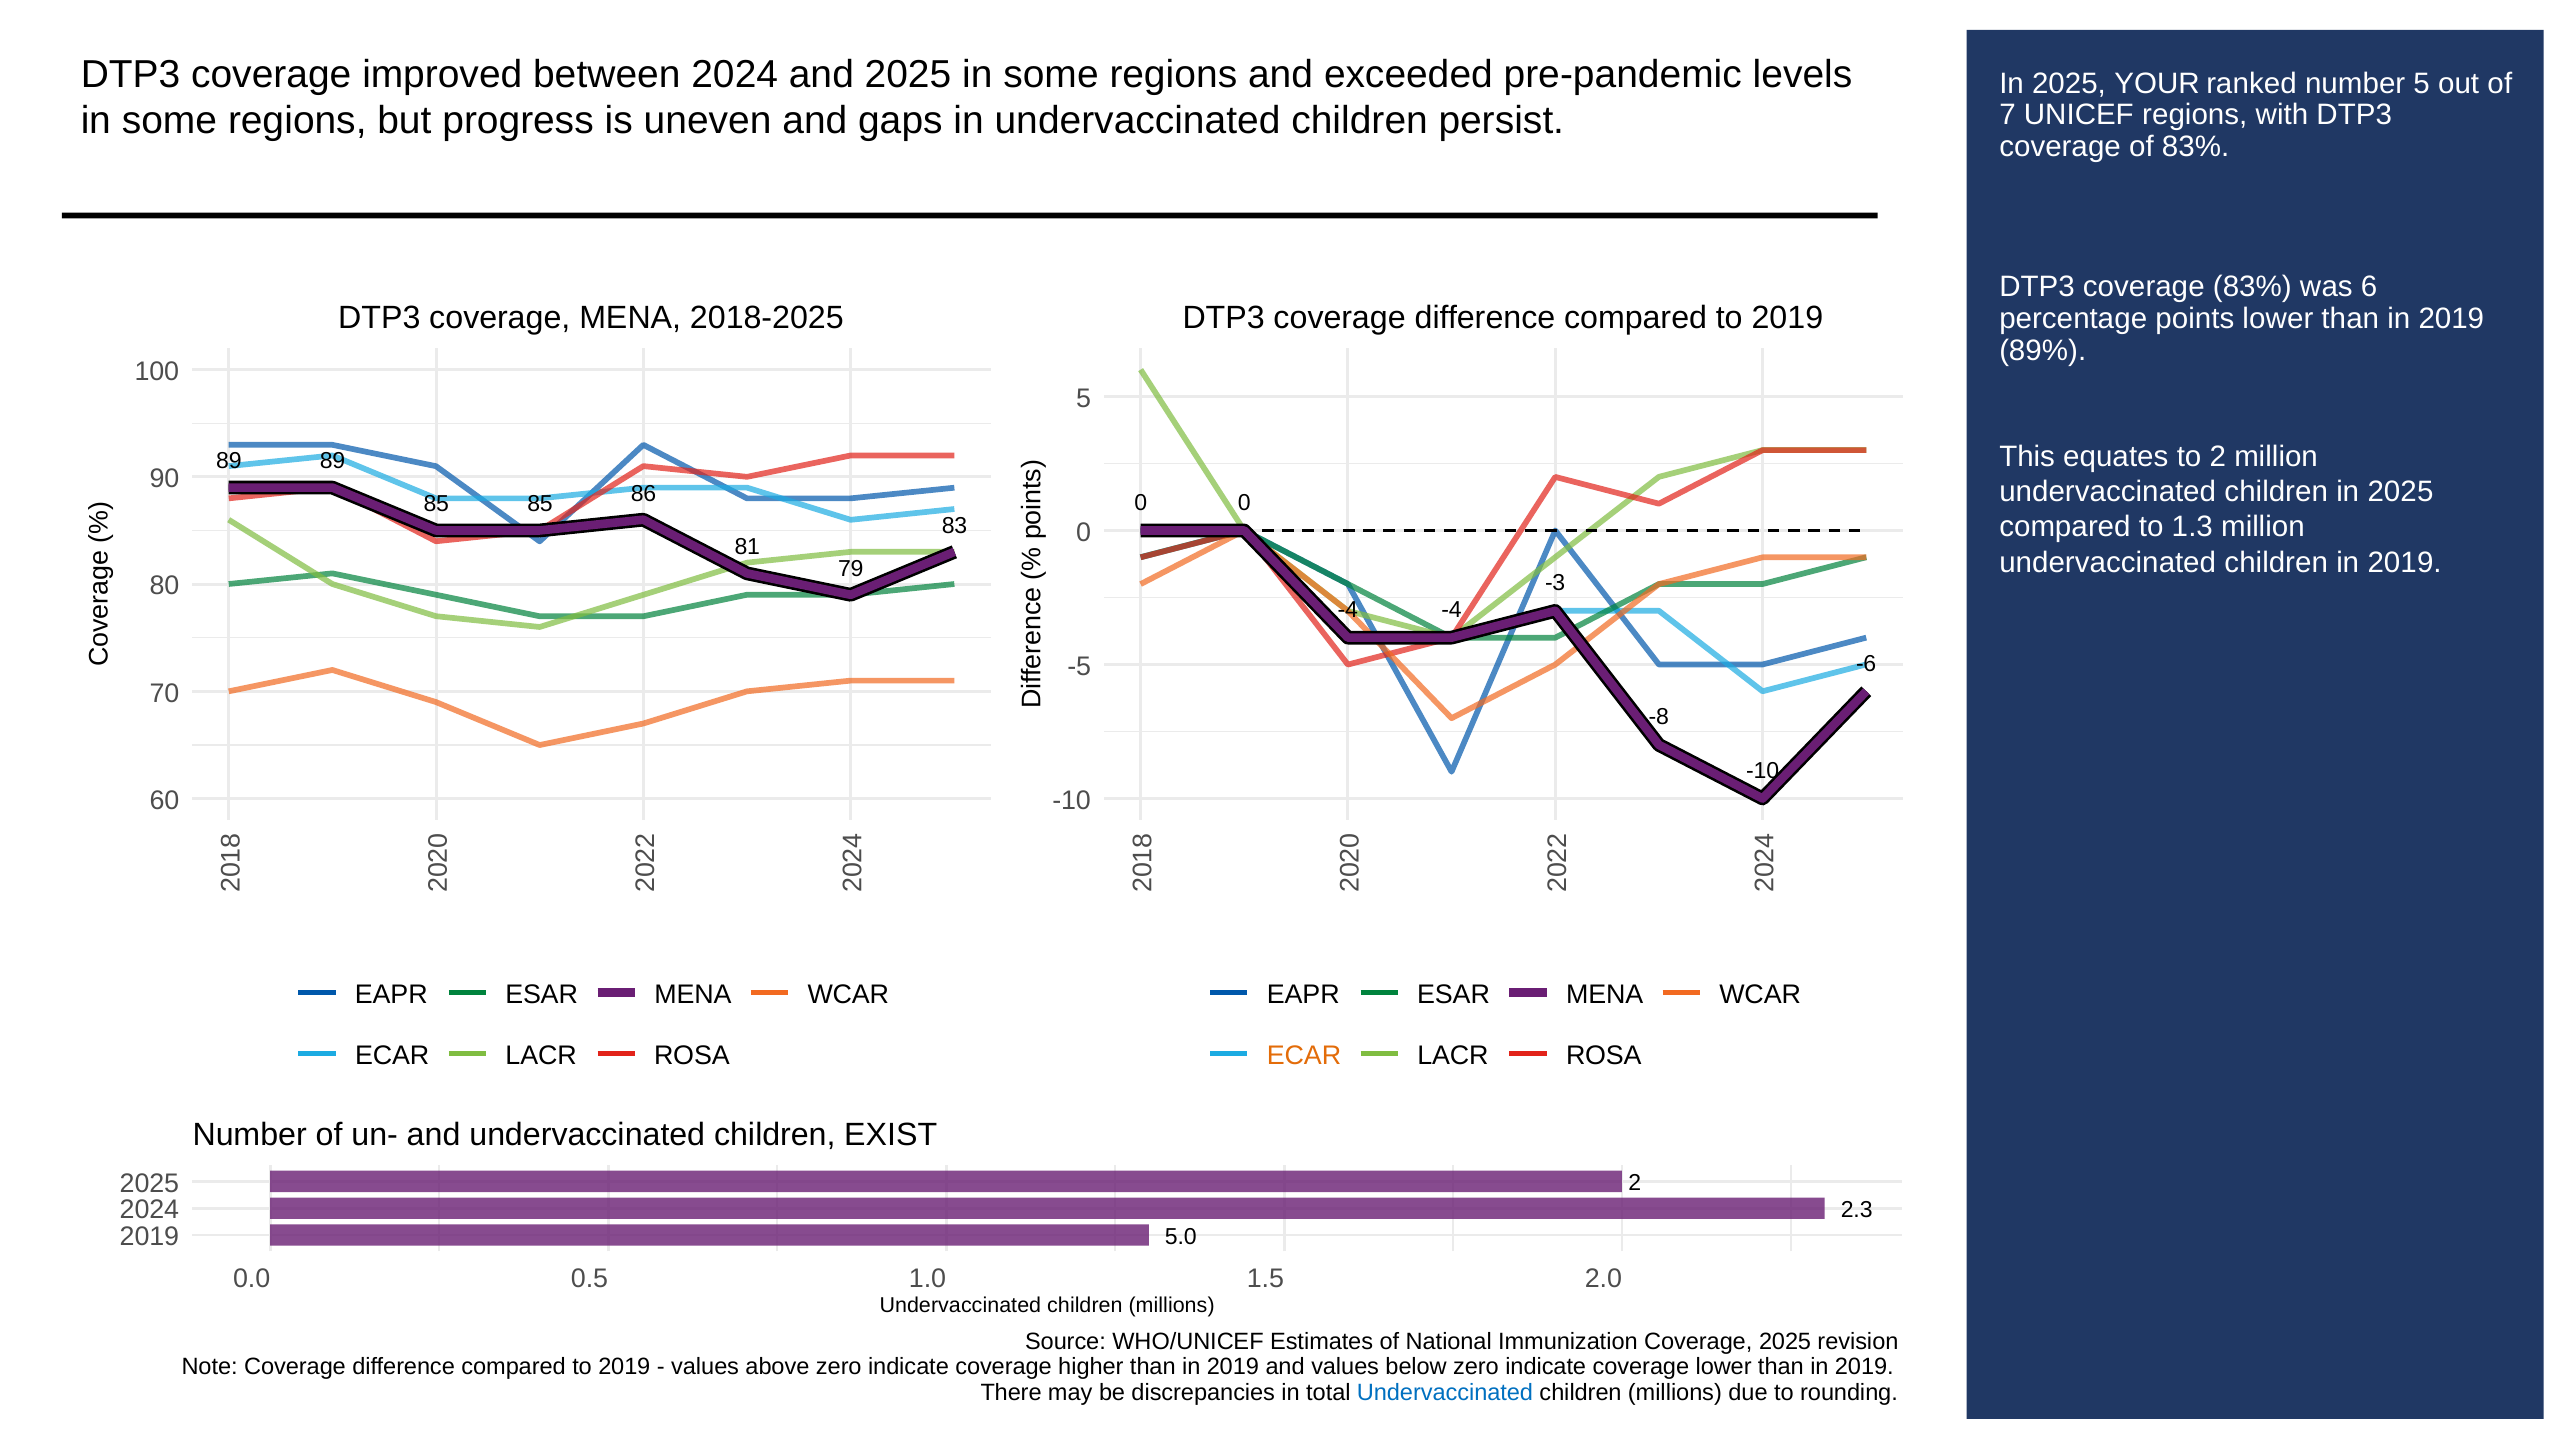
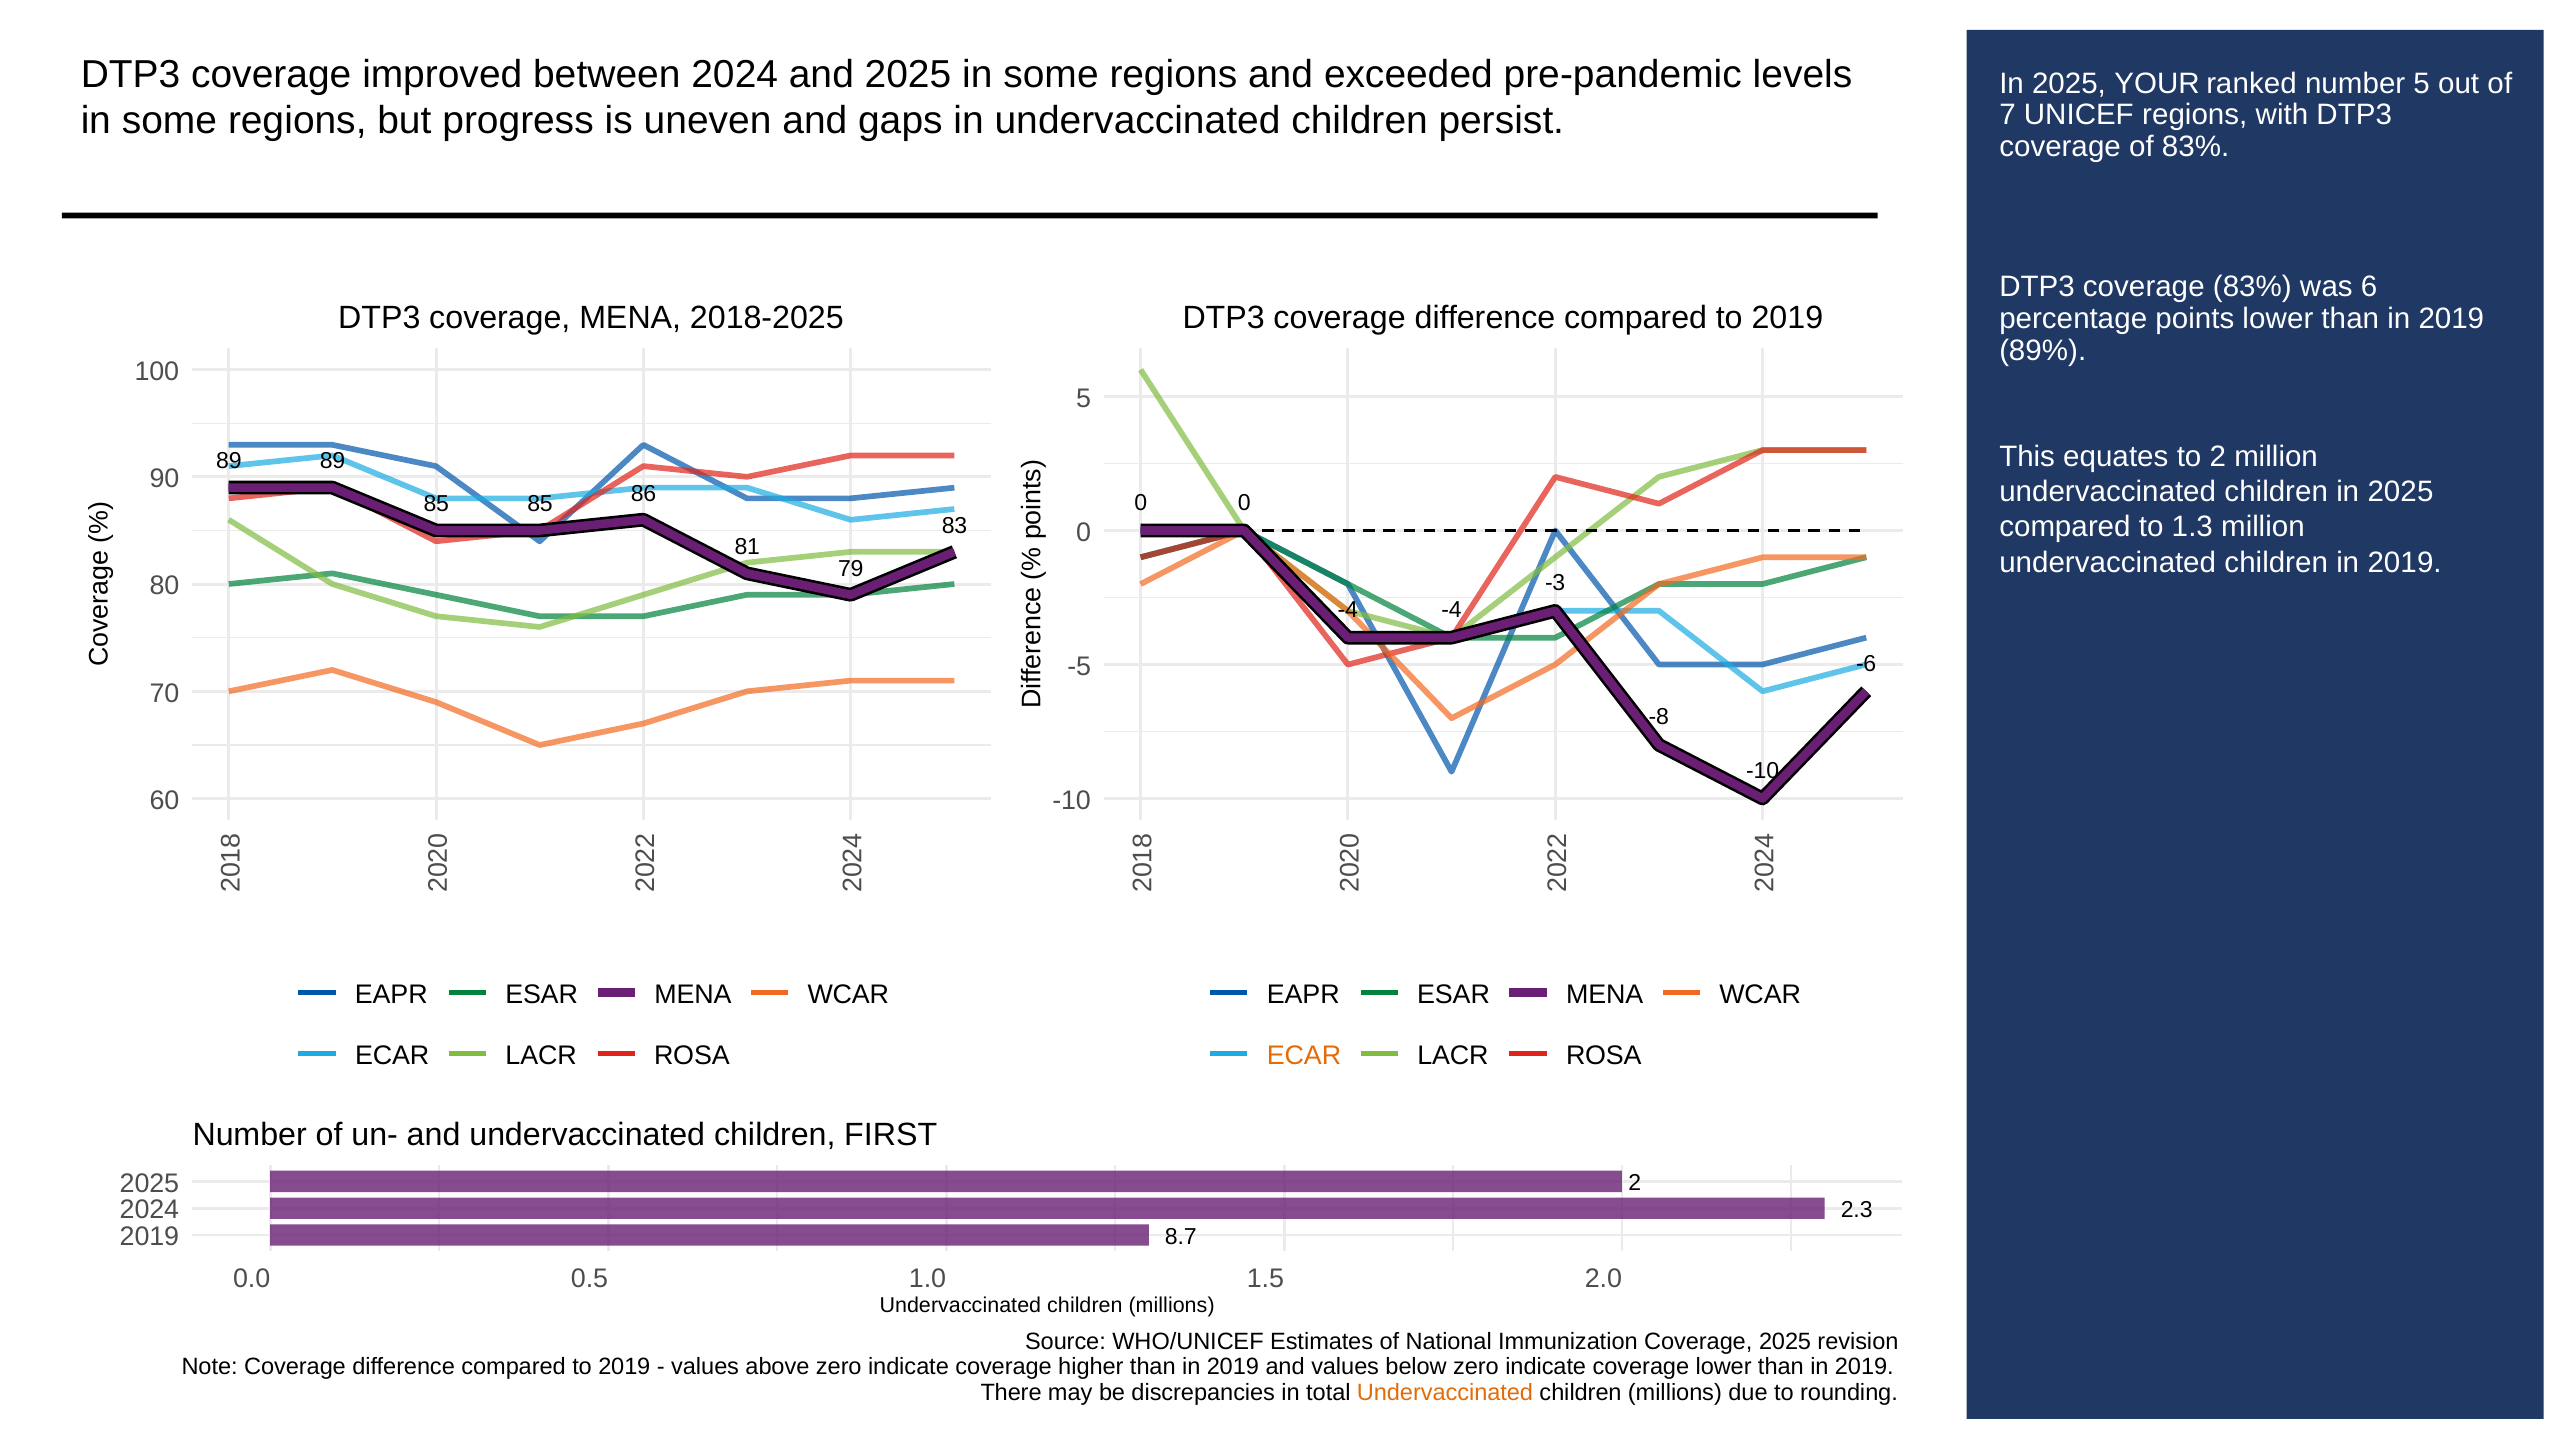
EXIST: EXIST -> FIRST
5.0: 5.0 -> 8.7
Undervaccinated at (1445, 1392) colour: blue -> orange
